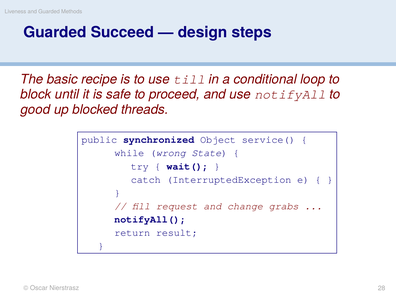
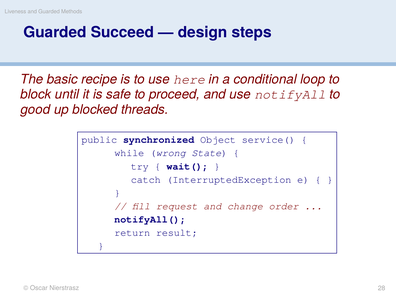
till: till -> here
grabs: grabs -> order
